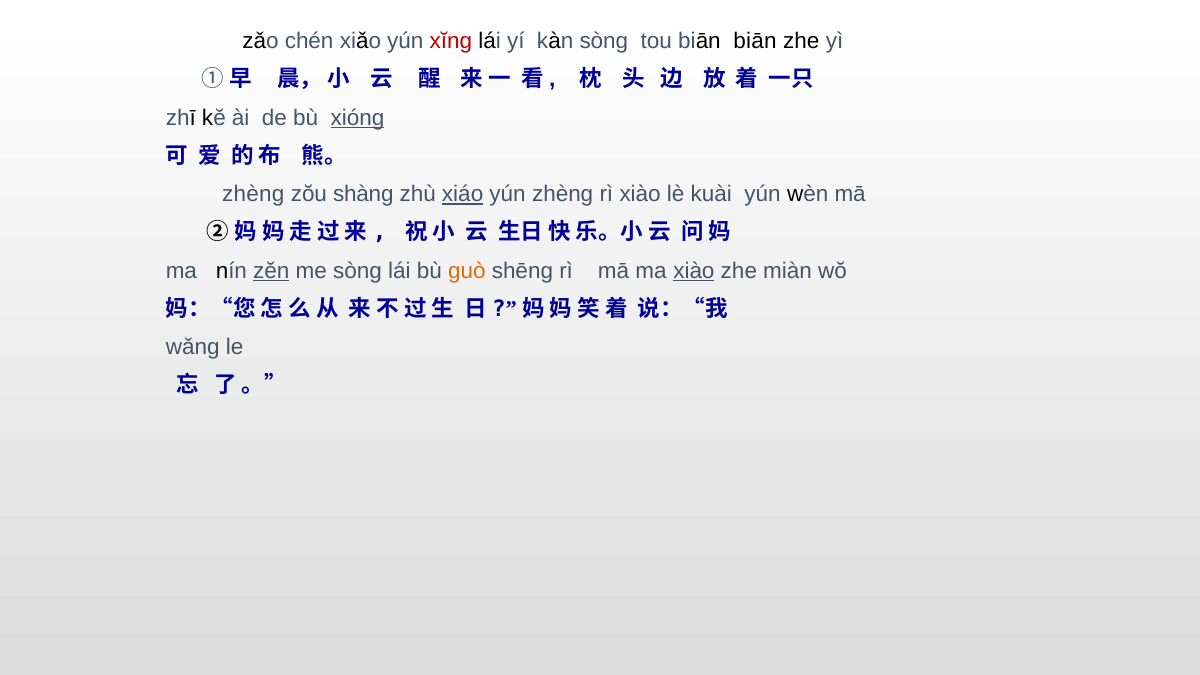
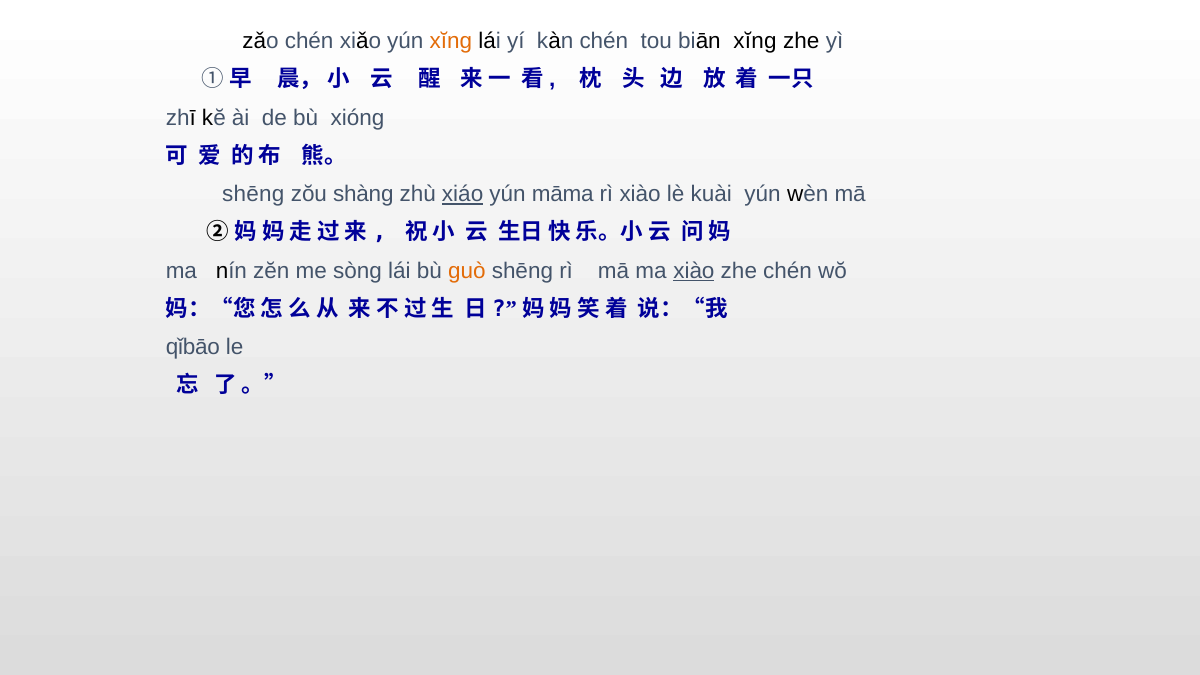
xĭng at (451, 41) colour: red -> orange
kàn sòng: sòng -> chén
biān biān: biān -> xĭng
xióng underline: present -> none
zhèng at (253, 194): zhèng -> shēng
yún zhèng: zhèng -> māma
zĕn underline: present -> none
zhe miàn: miàn -> chén
wǎng: wǎng -> qǐbāo
